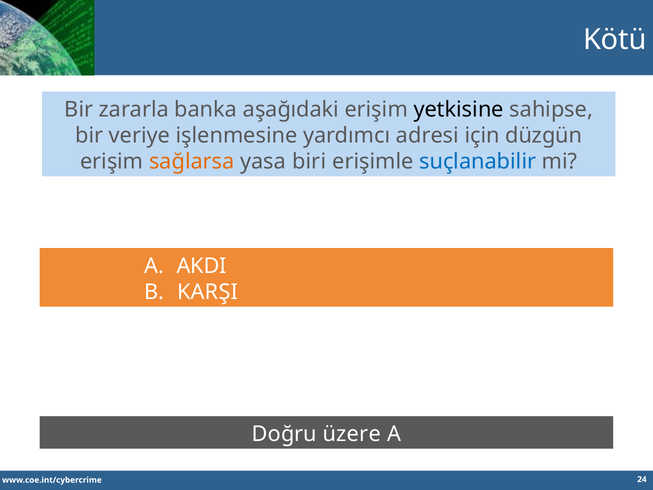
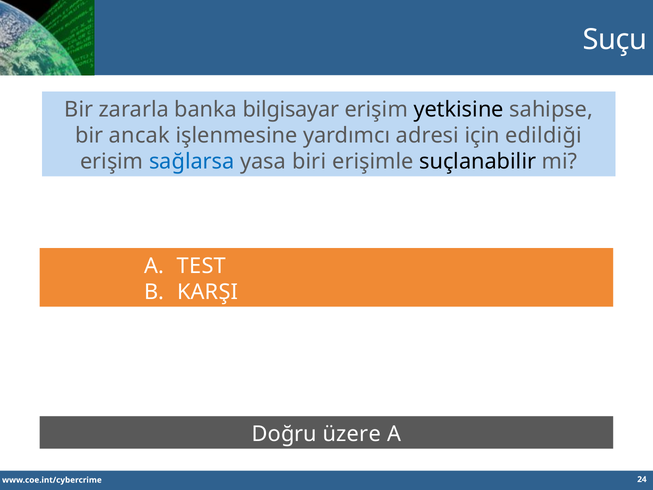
Kötü: Kötü -> Suçu
aşağıdaki: aşağıdaki -> bilgisayar
veriye: veriye -> ancak
düzgün: düzgün -> edildiği
sağlarsa colour: orange -> blue
suçlanabilir colour: blue -> black
AKDI: AKDI -> TEST
